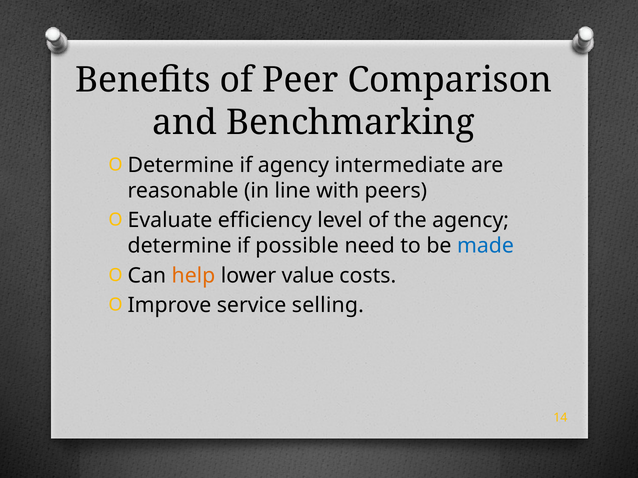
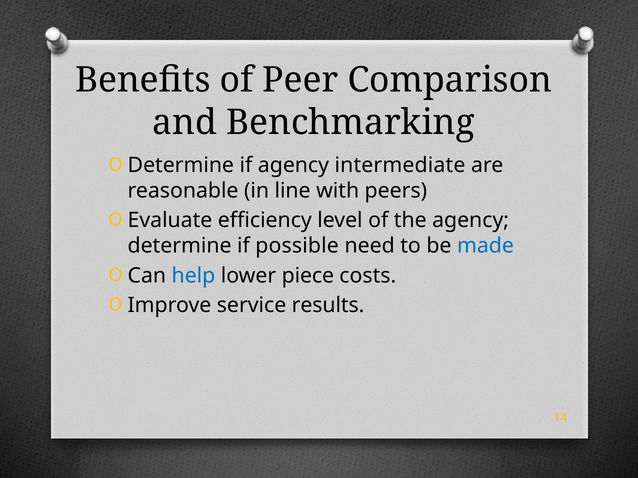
help colour: orange -> blue
value: value -> piece
selling: selling -> results
